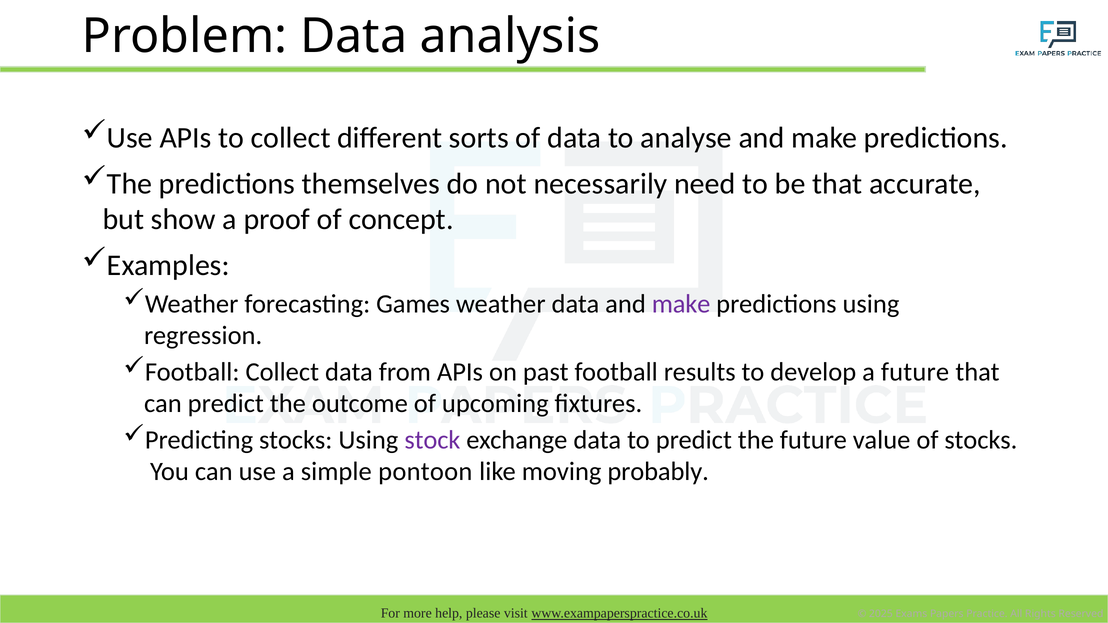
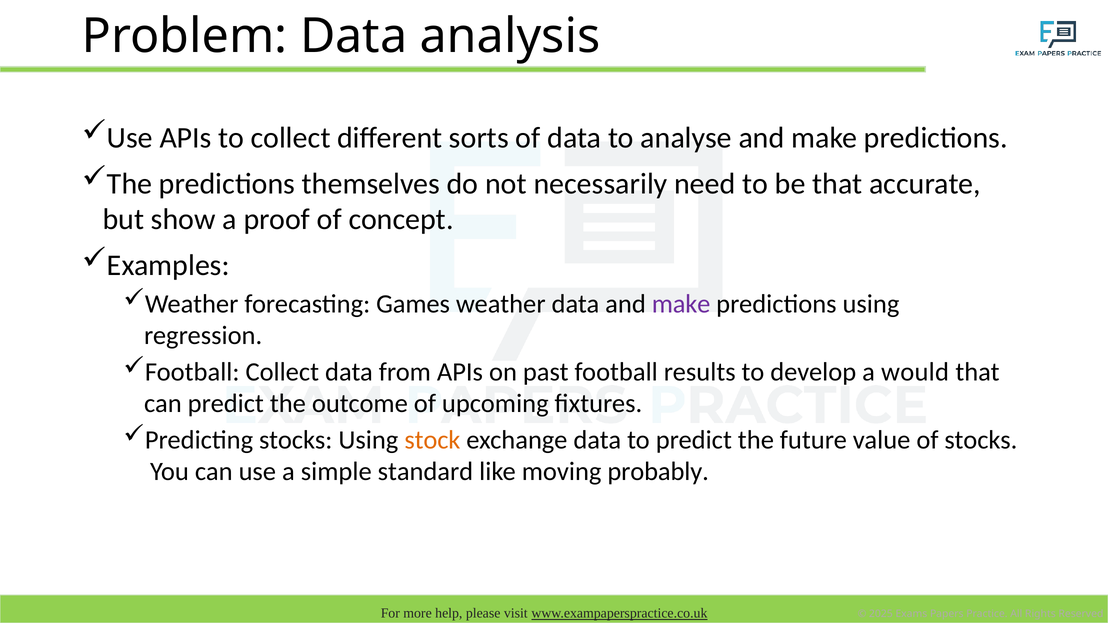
a future: future -> would
stock colour: purple -> orange
pontoon: pontoon -> standard
